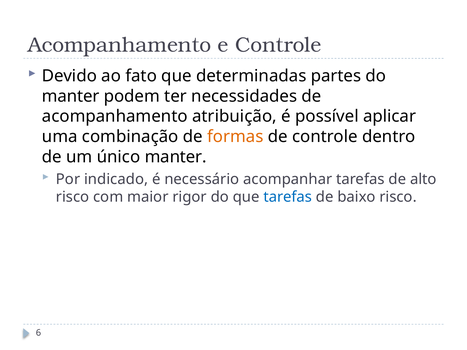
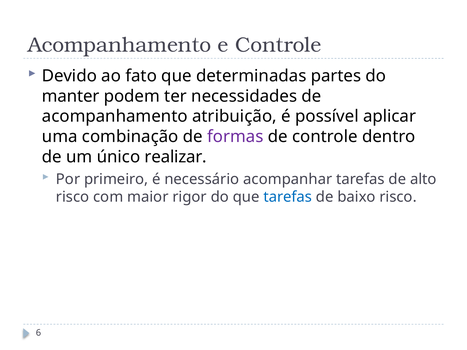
formas colour: orange -> purple
único manter: manter -> realizar
indicado: indicado -> primeiro
